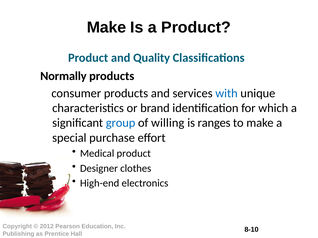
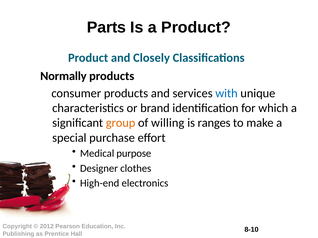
Make at (107, 27): Make -> Parts
Quality: Quality -> Closely
group colour: blue -> orange
Medical product: product -> purpose
